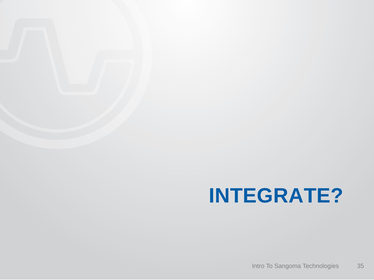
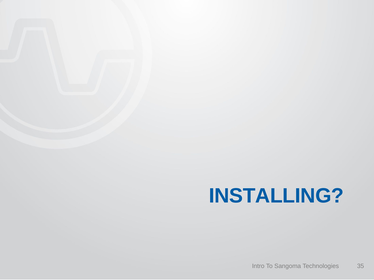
INTEGRATE: INTEGRATE -> INSTALLING
